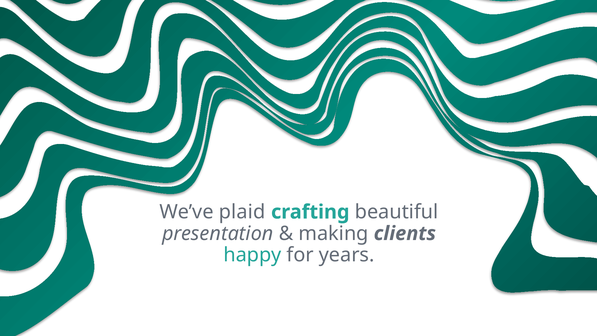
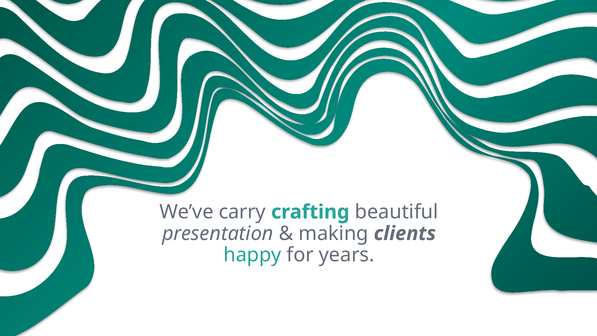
plaid: plaid -> carry
